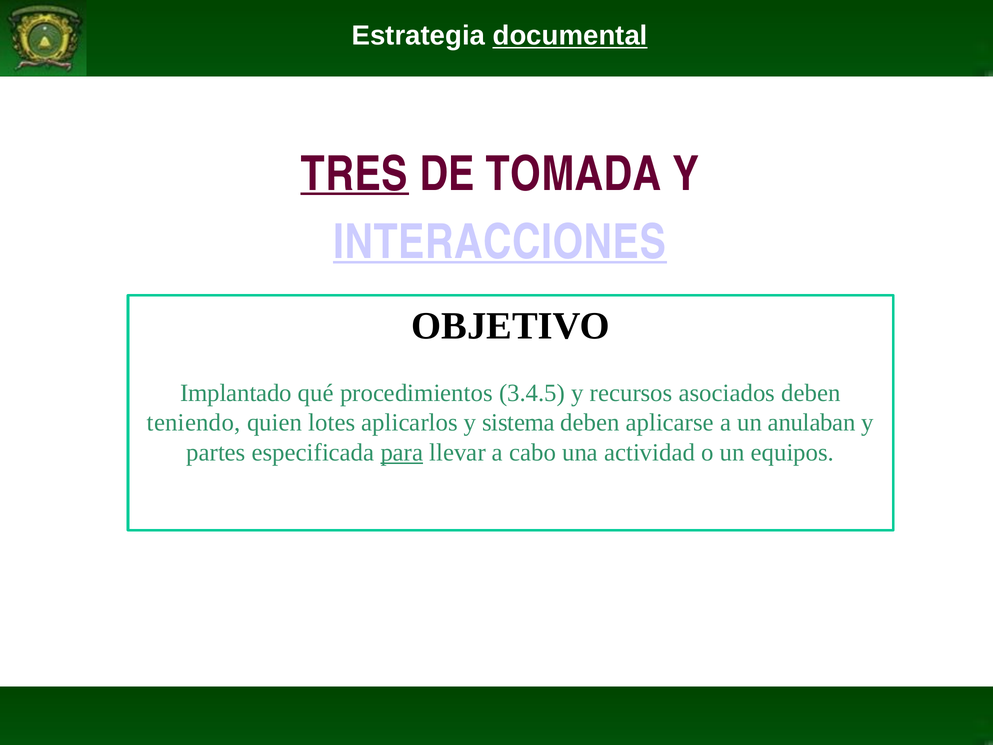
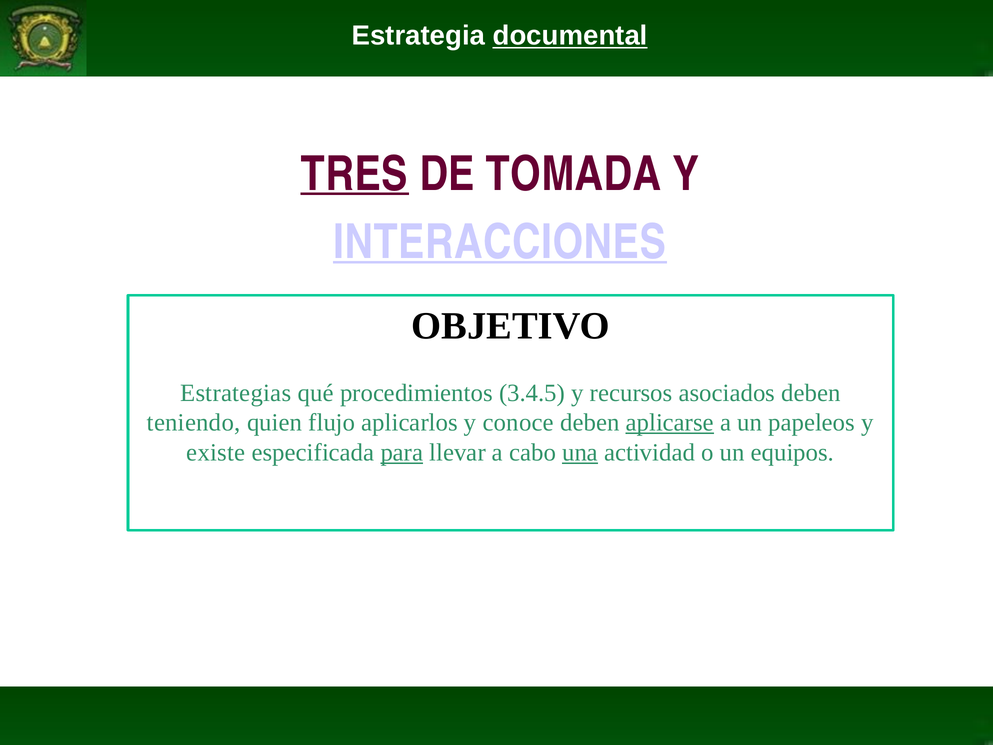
Implantado: Implantado -> Estrategias
lotes: lotes -> flujo
sistema: sistema -> conoce
aplicarse underline: none -> present
anulaban: anulaban -> papeleos
partes: partes -> existe
una underline: none -> present
